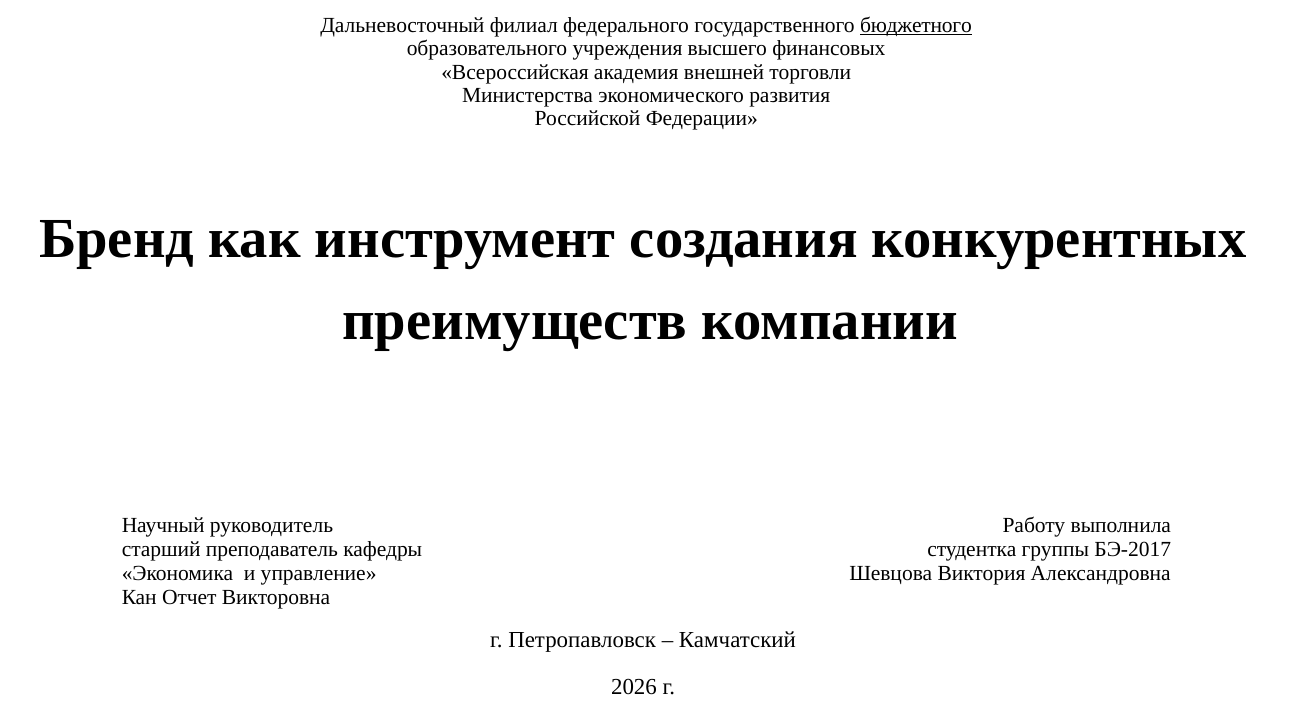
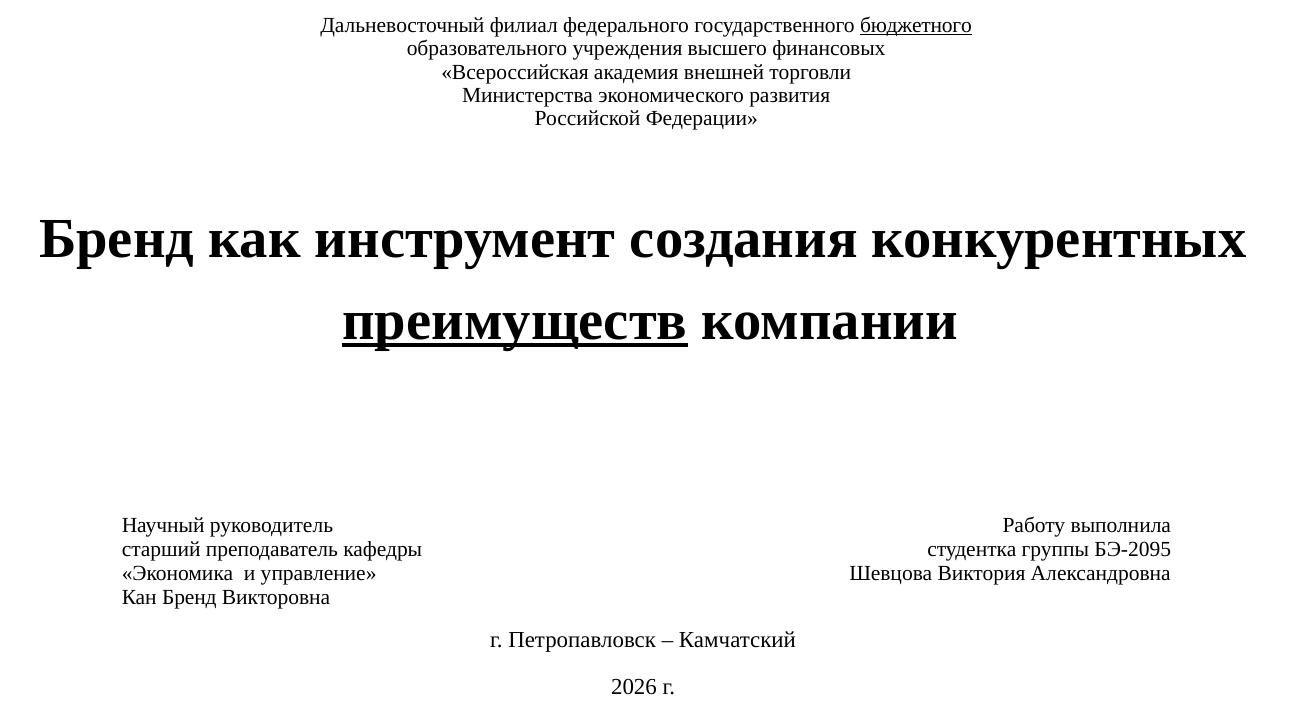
преимуществ underline: none -> present
БЭ-2017: БЭ-2017 -> БЭ-2095
Кан Отчет: Отчет -> Бренд
